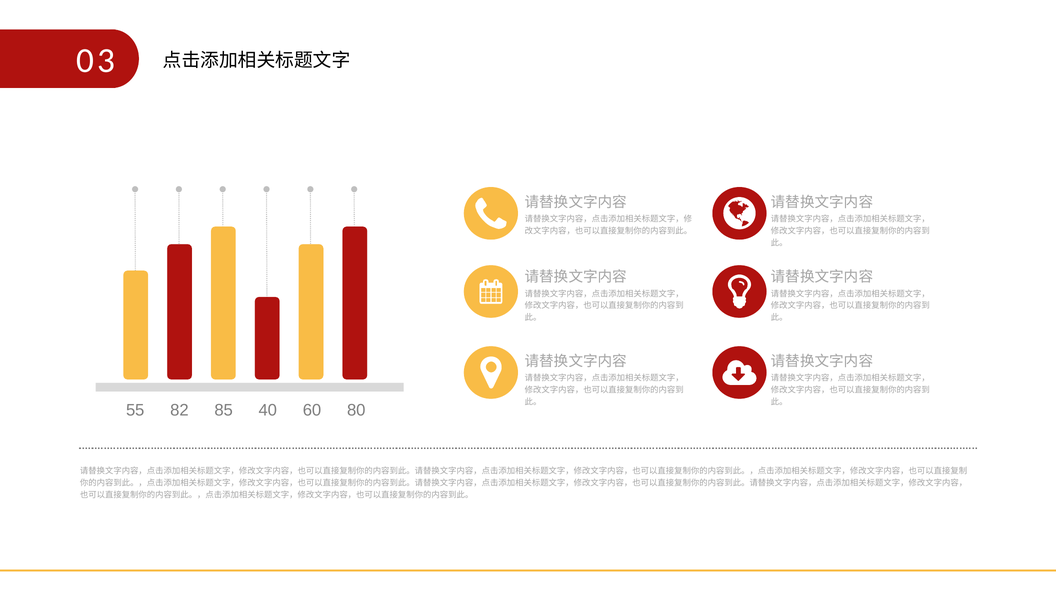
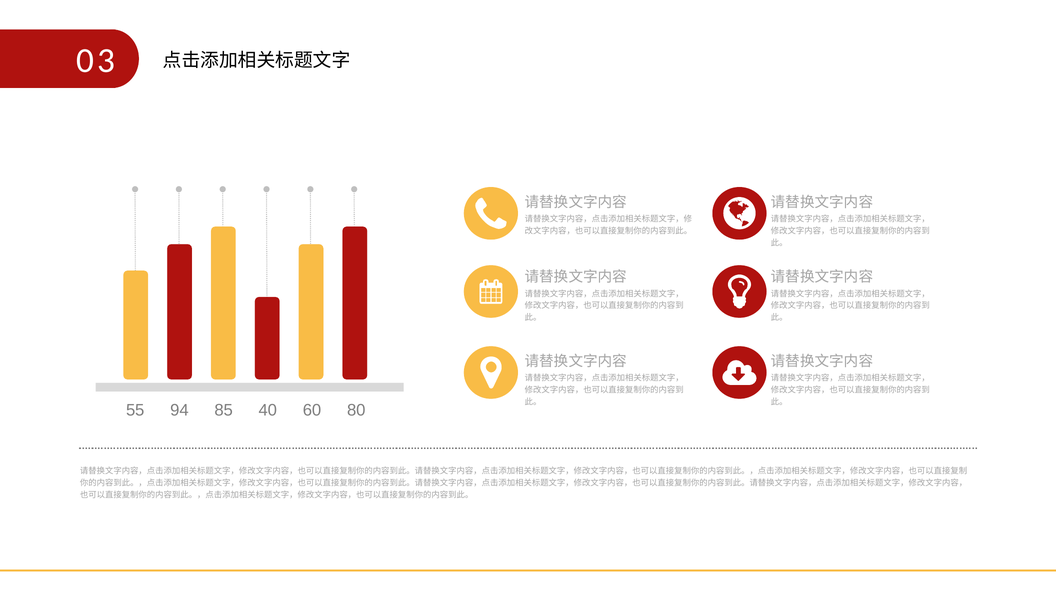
82: 82 -> 94
